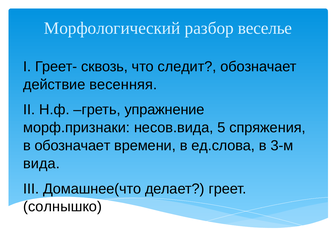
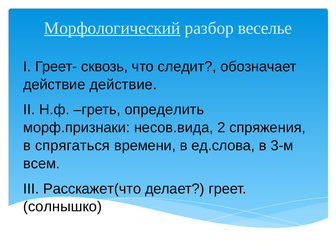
Морфологический underline: none -> present
действие весенняя: весенняя -> действие
упражнение: упражнение -> определить
5: 5 -> 2
в обозначает: обозначает -> спрягаться
вида: вида -> всем
Домашнее(что: Домашнее(что -> Расскажет(что
